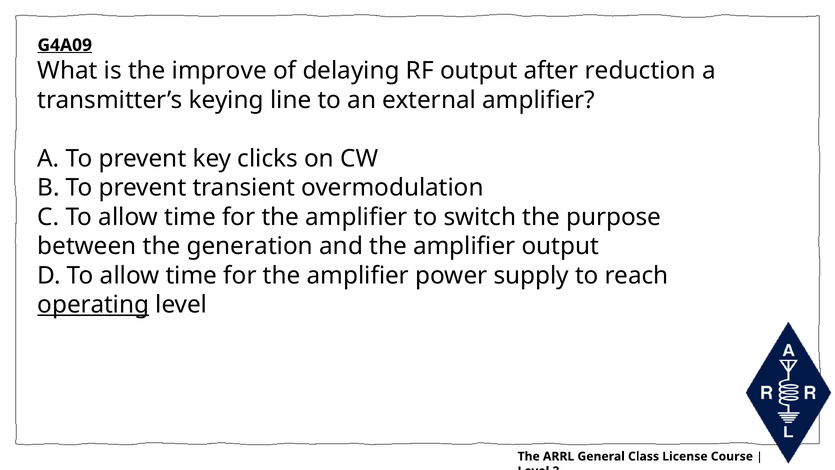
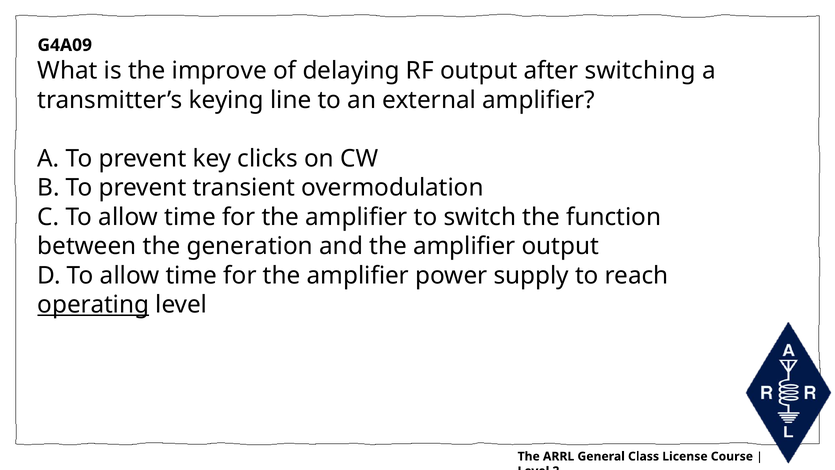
G4A09 underline: present -> none
reduction: reduction -> switching
purpose: purpose -> function
